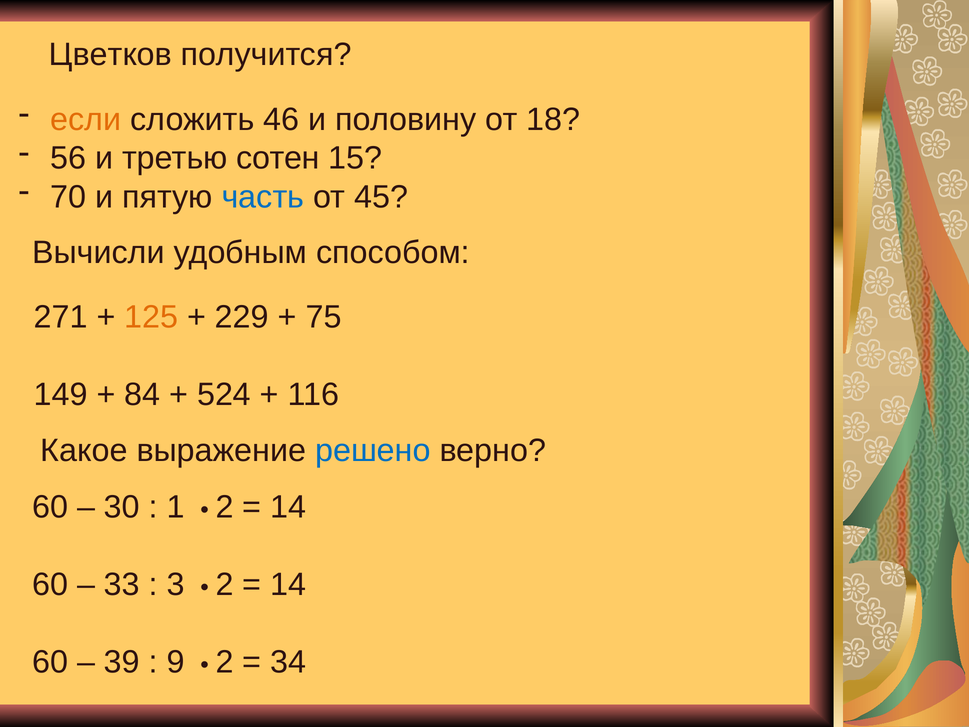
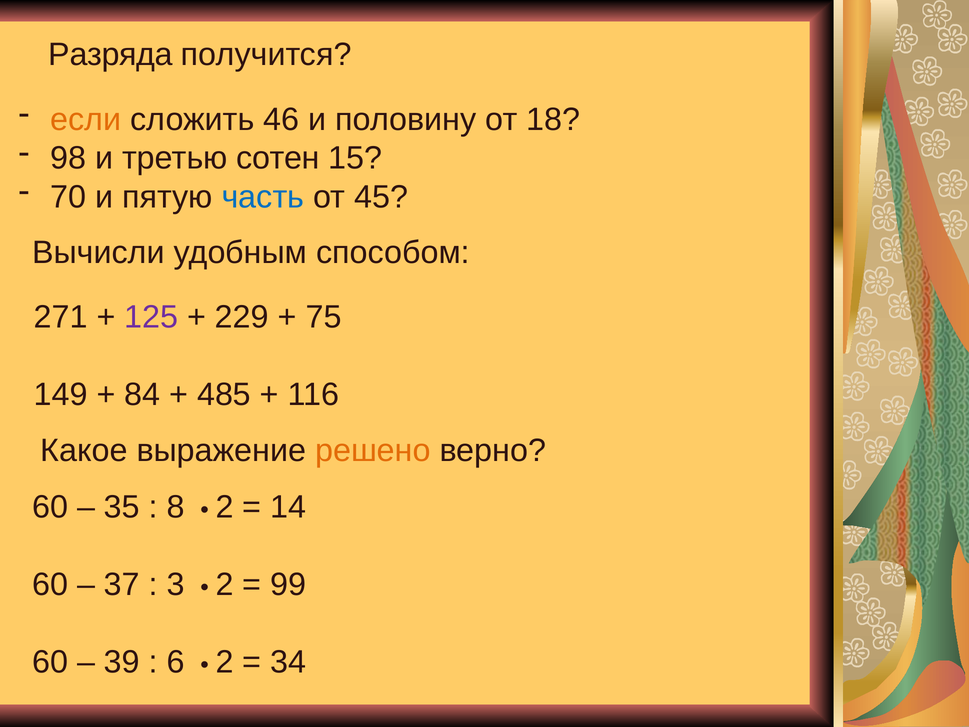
Цветков: Цветков -> Разряда
56: 56 -> 98
125 colour: orange -> purple
524: 524 -> 485
решено colour: blue -> orange
30: 30 -> 35
1: 1 -> 8
33: 33 -> 37
14 at (288, 585): 14 -> 99
9: 9 -> 6
